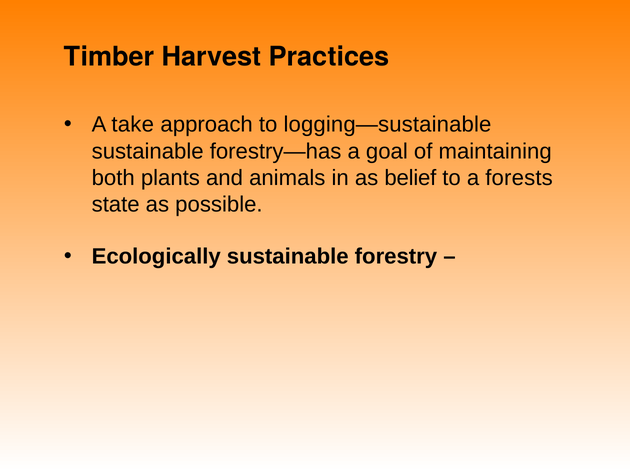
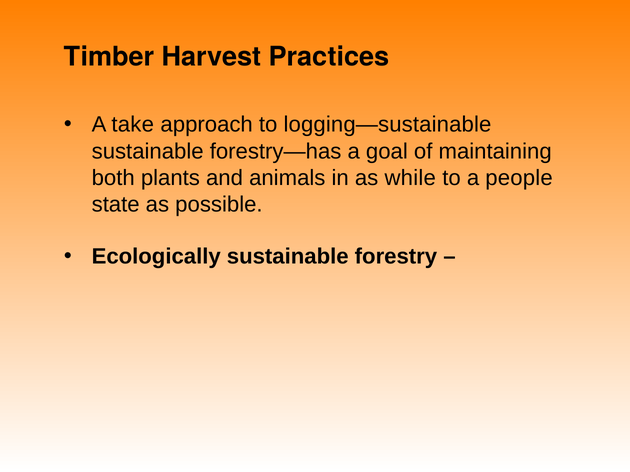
belief: belief -> while
forests: forests -> people
